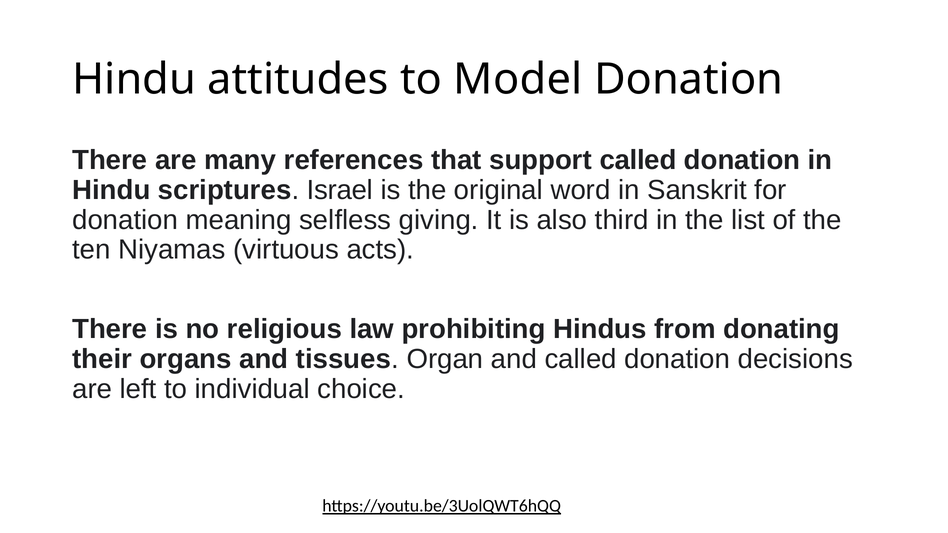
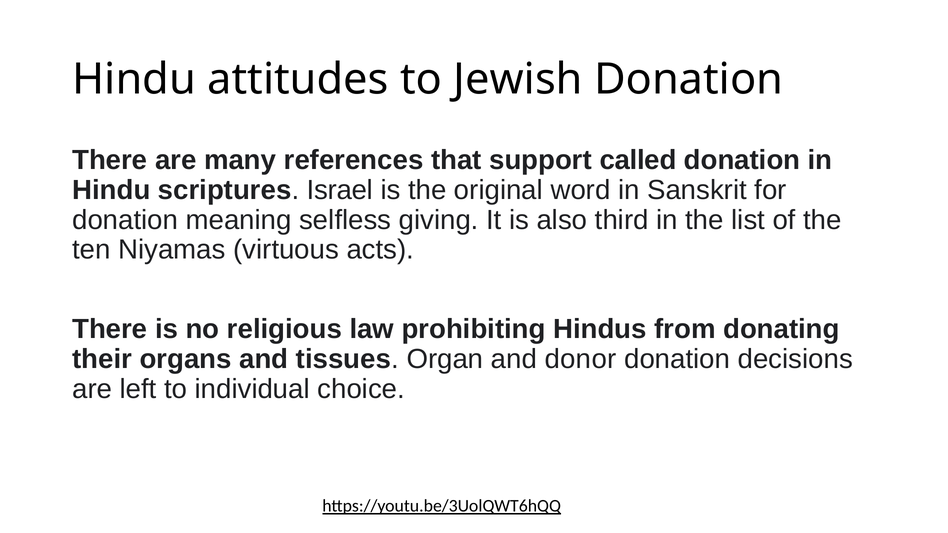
Model: Model -> Jewish
and called: called -> donor
